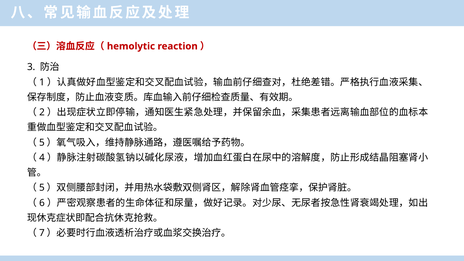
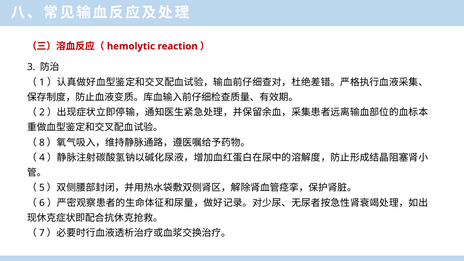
5 at (42, 143): 5 -> 8
